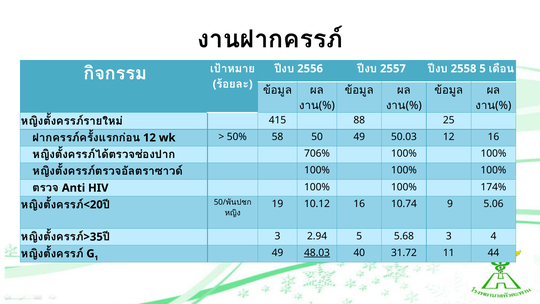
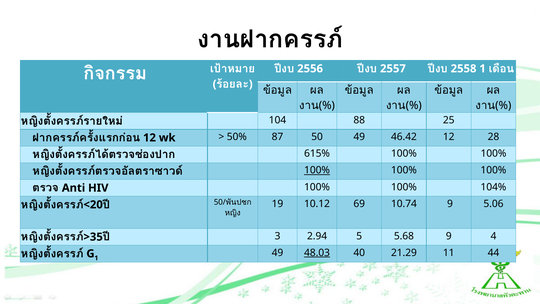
2558 5: 5 -> 1
415: 415 -> 104
58: 58 -> 87
50.03: 50.03 -> 46.42
12 16: 16 -> 28
706%: 706% -> 615%
100% at (317, 170) underline: none -> present
174%: 174% -> 104%
10.12 16: 16 -> 69
5.68 3: 3 -> 9
31.72: 31.72 -> 21.29
